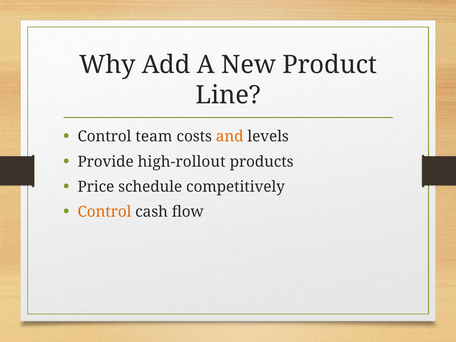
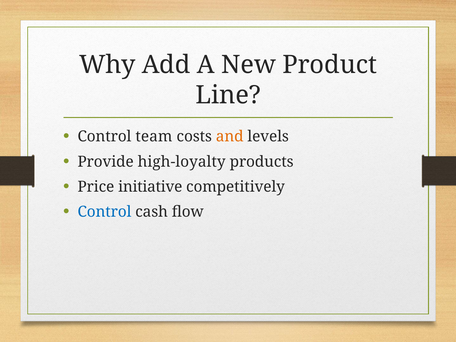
high-rollout: high-rollout -> high-loyalty
schedule: schedule -> initiative
Control at (104, 212) colour: orange -> blue
